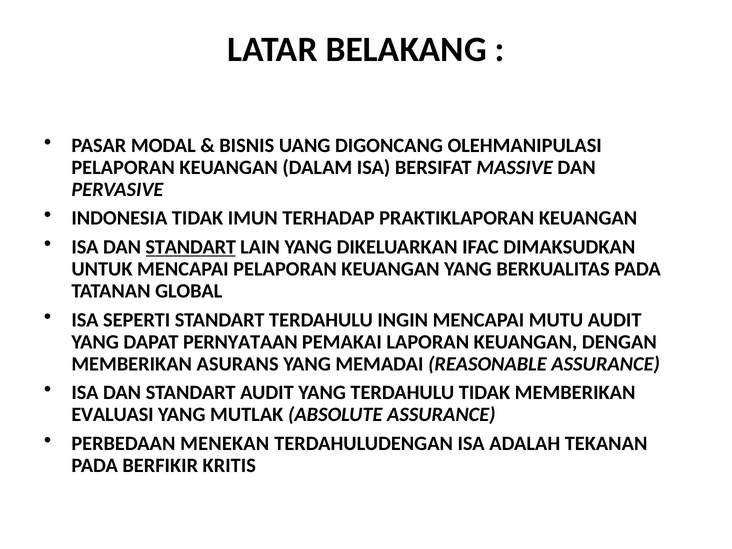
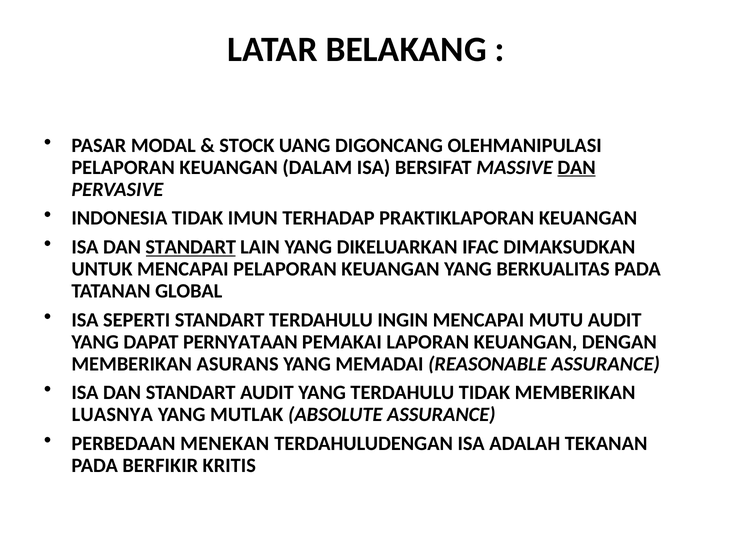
BISNIS: BISNIS -> STOCK
DAN at (577, 167) underline: none -> present
EVALUASI: EVALUASI -> LUASNYA
